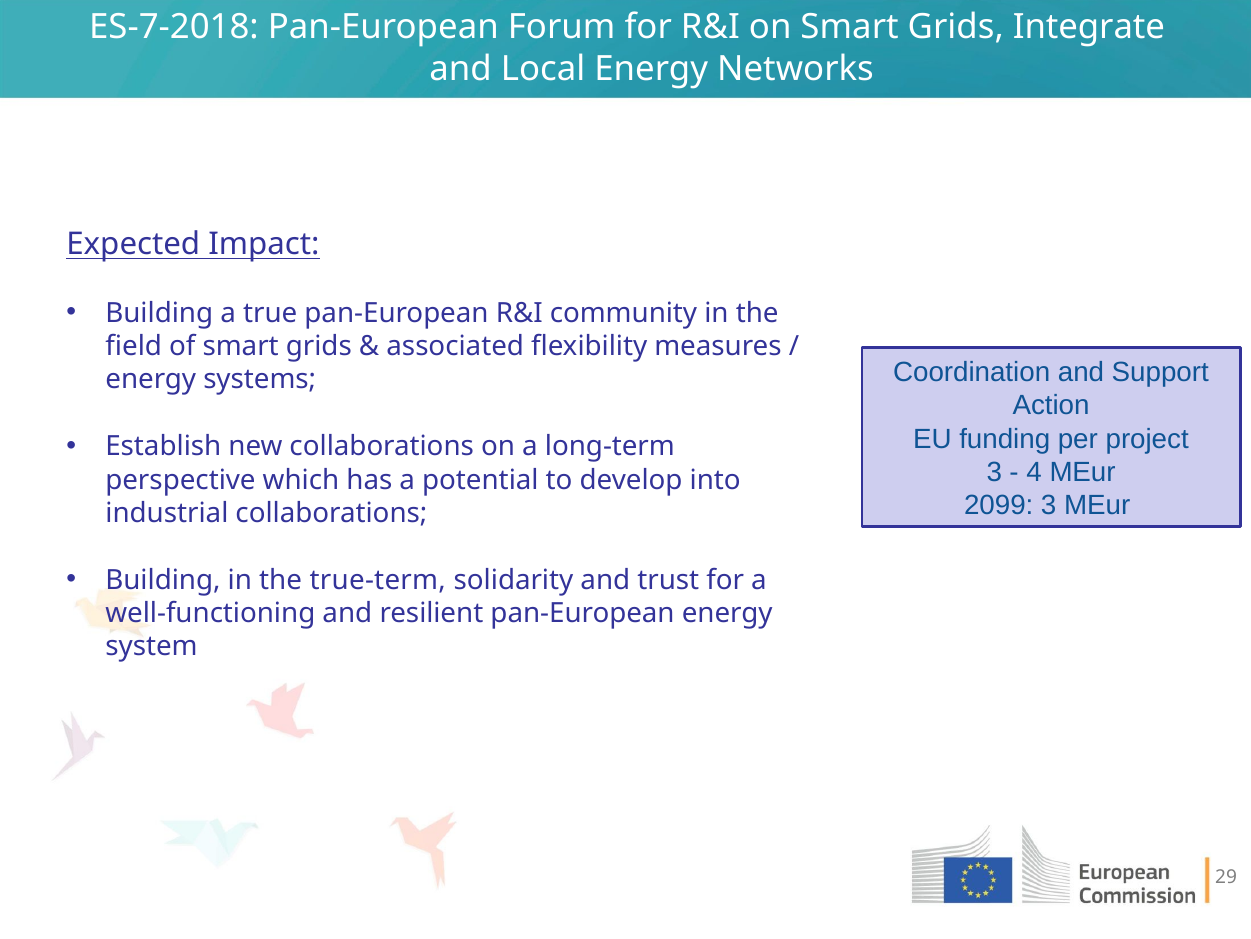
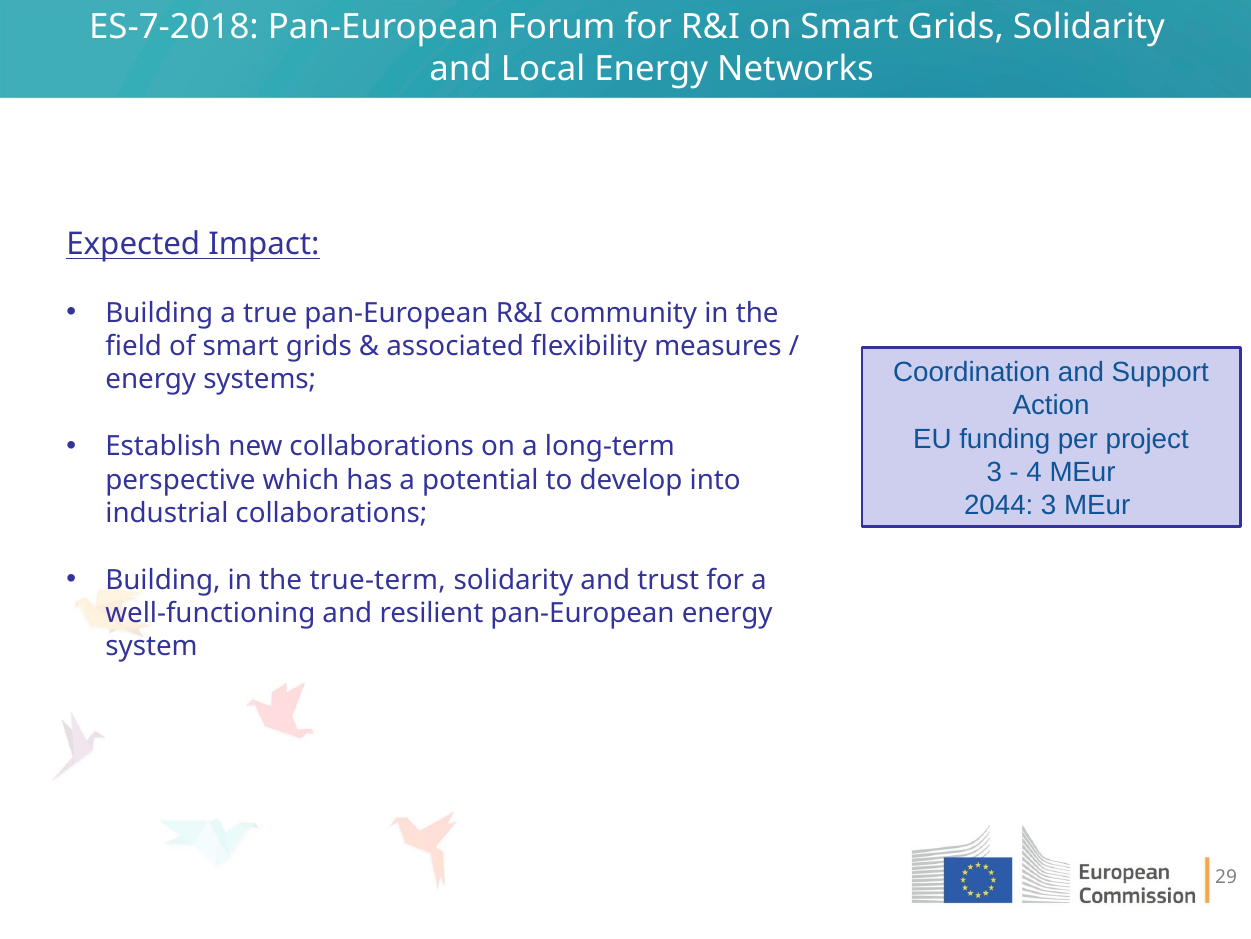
Grids Integrate: Integrate -> Solidarity
2099: 2099 -> 2044
